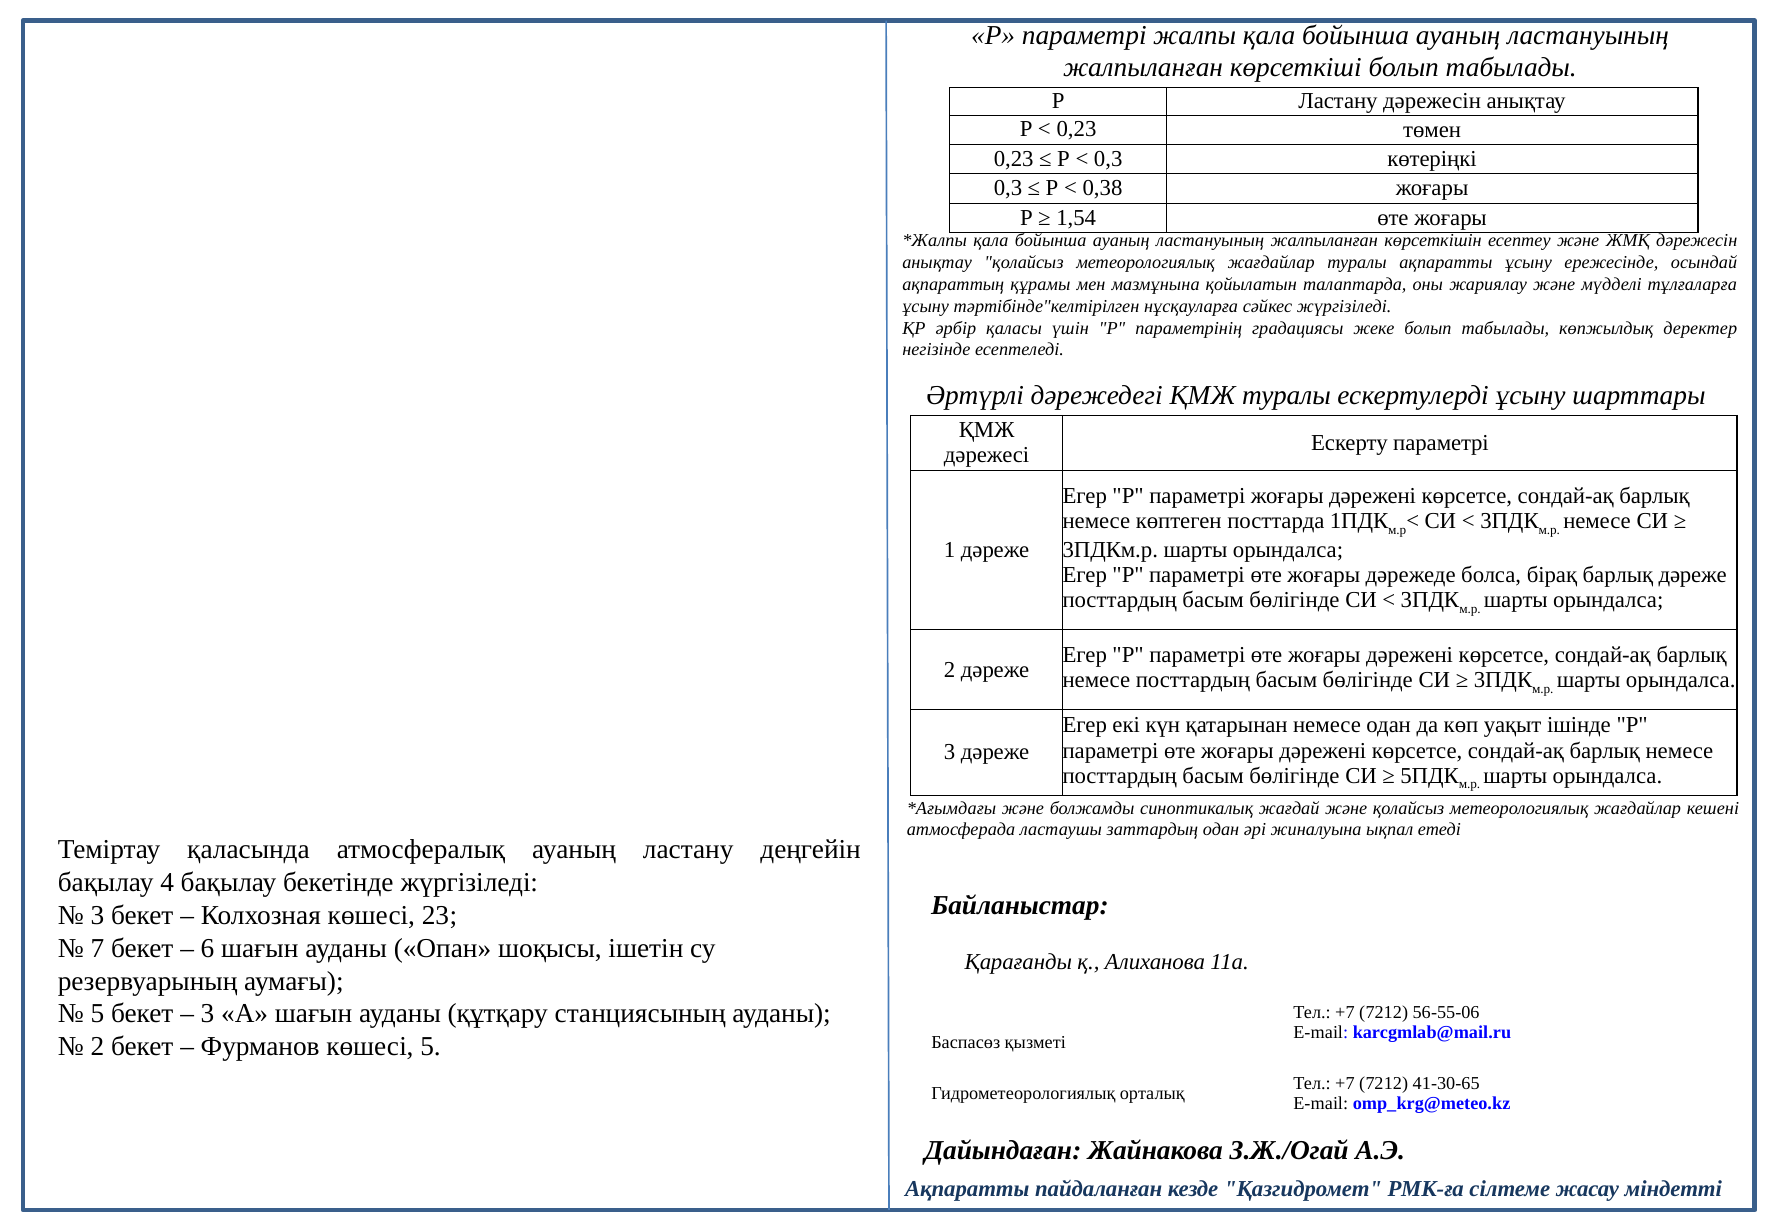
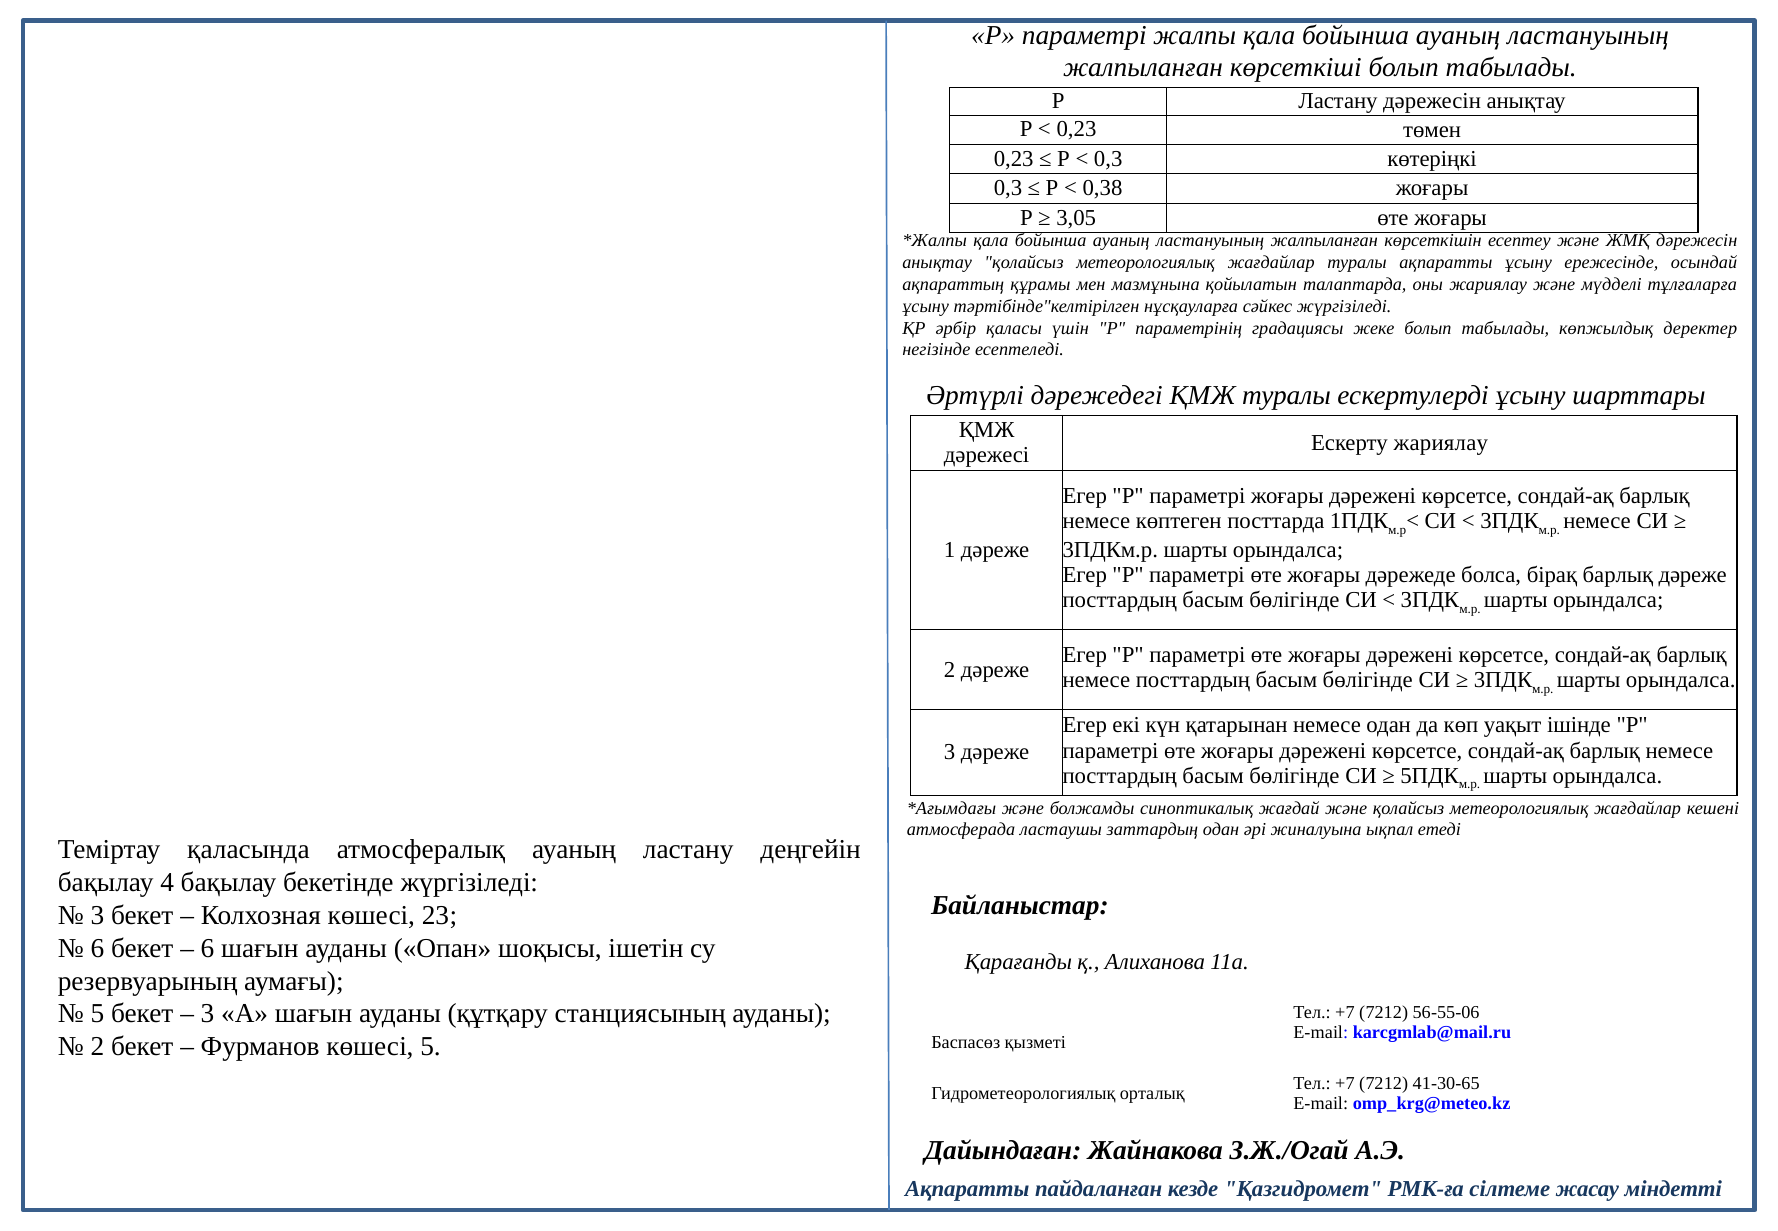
1,54: 1,54 -> 3,05
Ескерту параметрі: параметрі -> жариялау
7 at (97, 948): 7 -> 6
